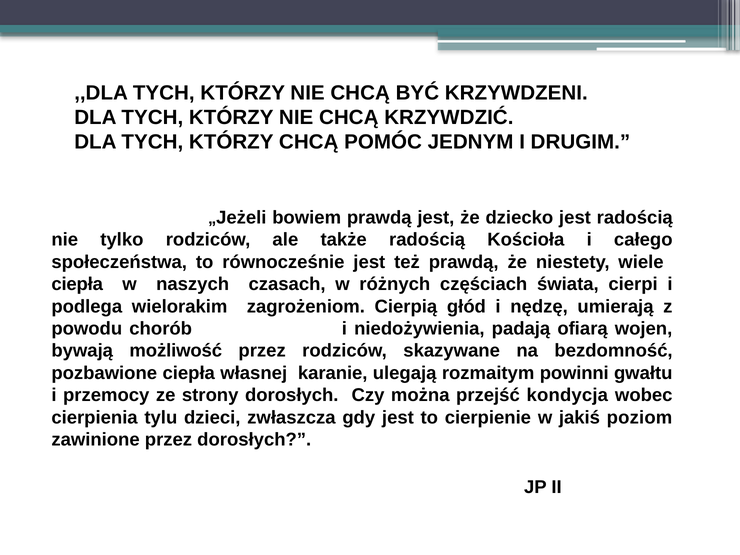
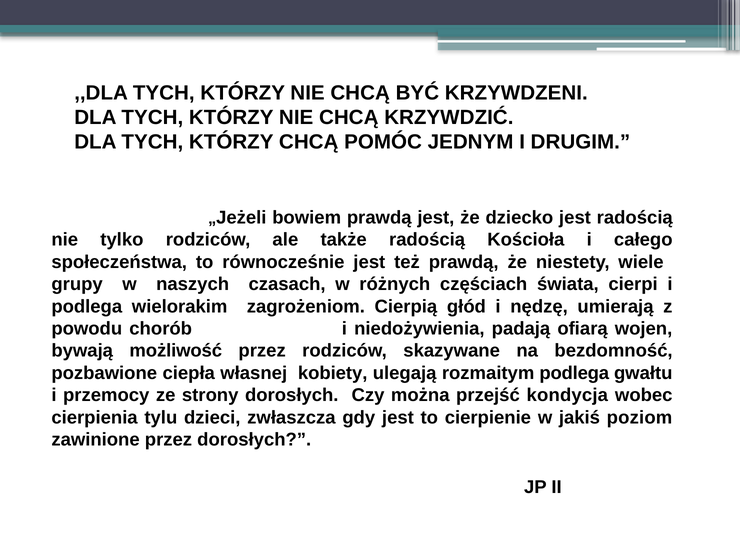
ciepła at (77, 284): ciepła -> grupy
karanie: karanie -> kobiety
rozmaitym powinni: powinni -> podlega
